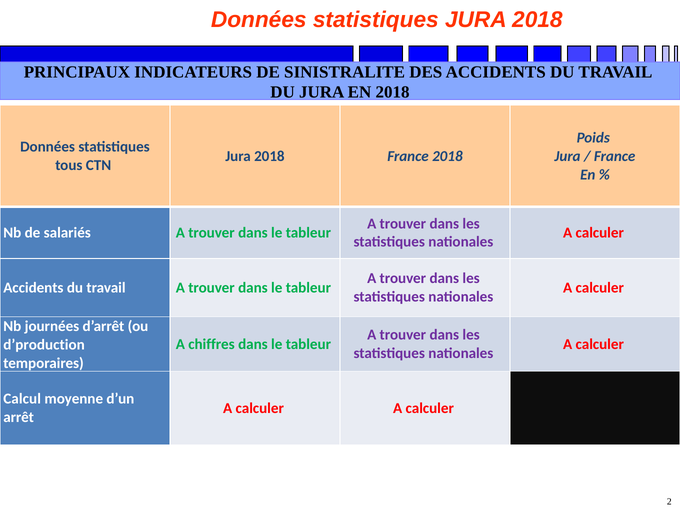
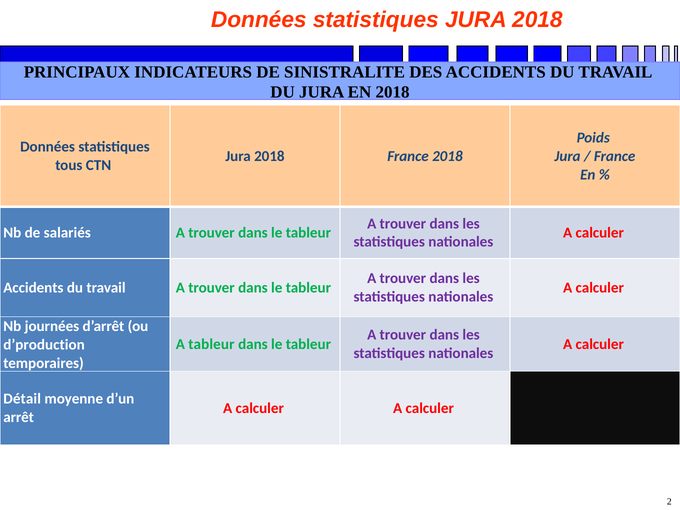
A chiffres: chiffres -> tableur
Calcul: Calcul -> Détail
